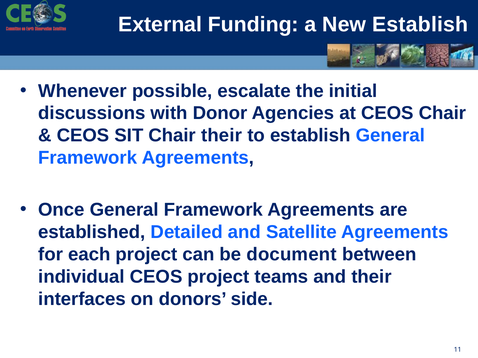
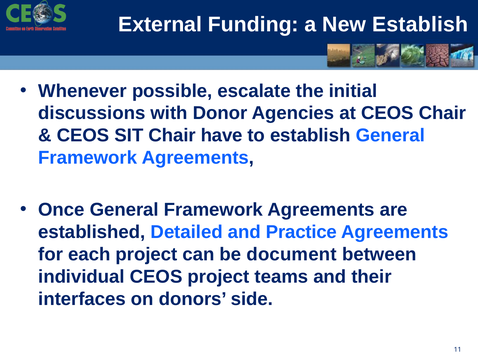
Chair their: their -> have
Satellite: Satellite -> Practice
